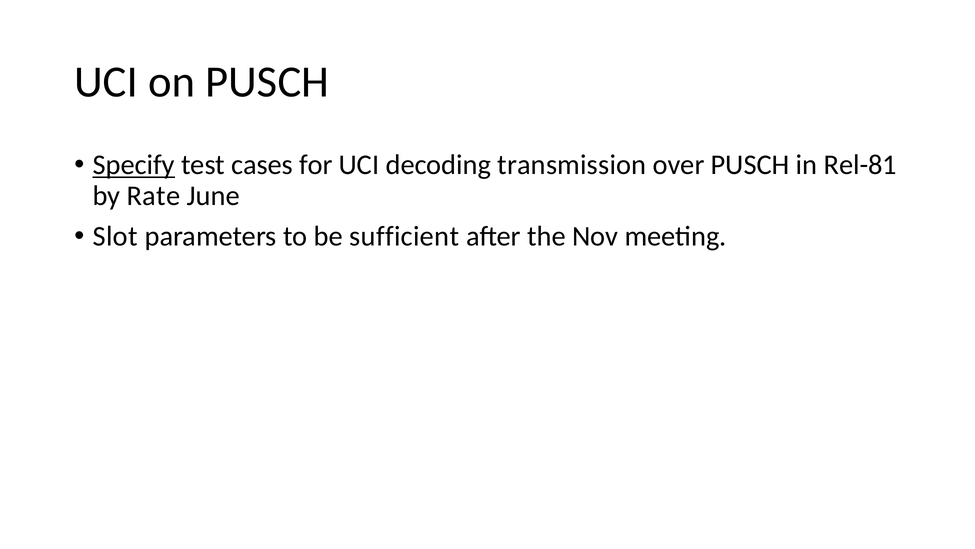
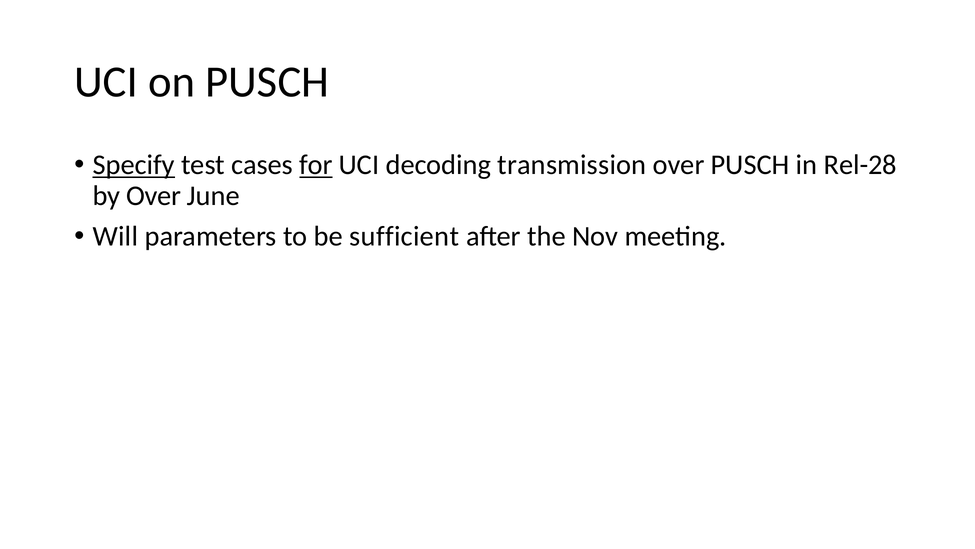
for underline: none -> present
Rel-81: Rel-81 -> Rel-28
by Rate: Rate -> Over
Slot: Slot -> Will
